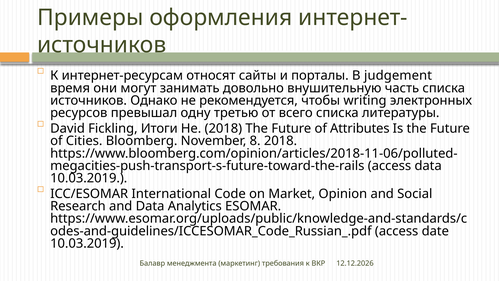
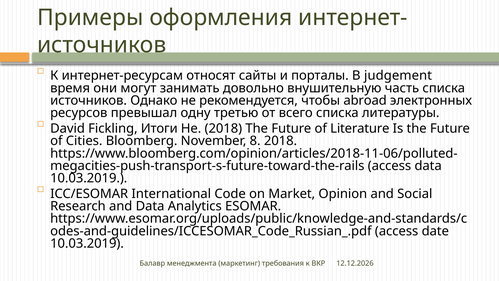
writing: writing -> abroad
Attributes: Attributes -> Literature
